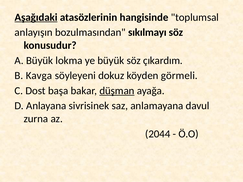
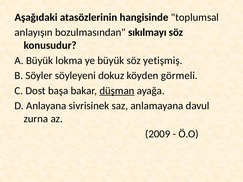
Aşağıdaki underline: present -> none
çıkardım: çıkardım -> yetişmiş
Kavga: Kavga -> Söyler
2044: 2044 -> 2009
